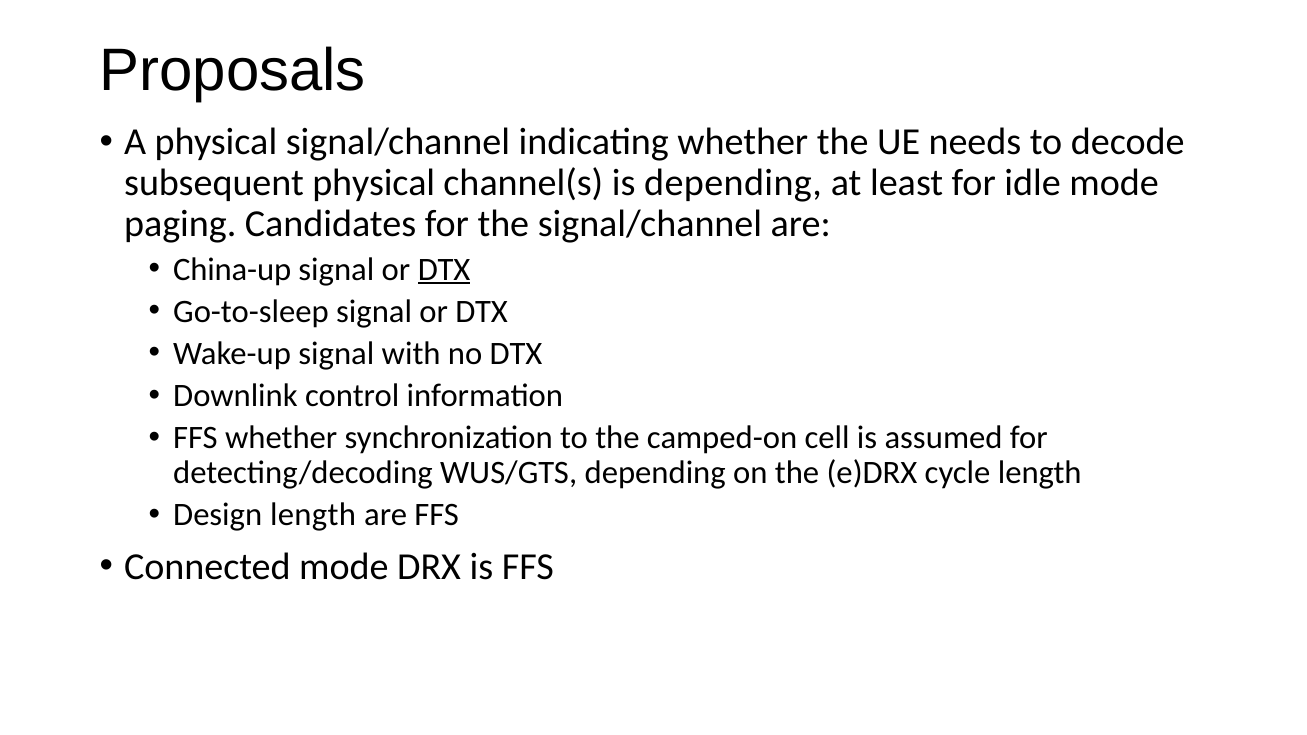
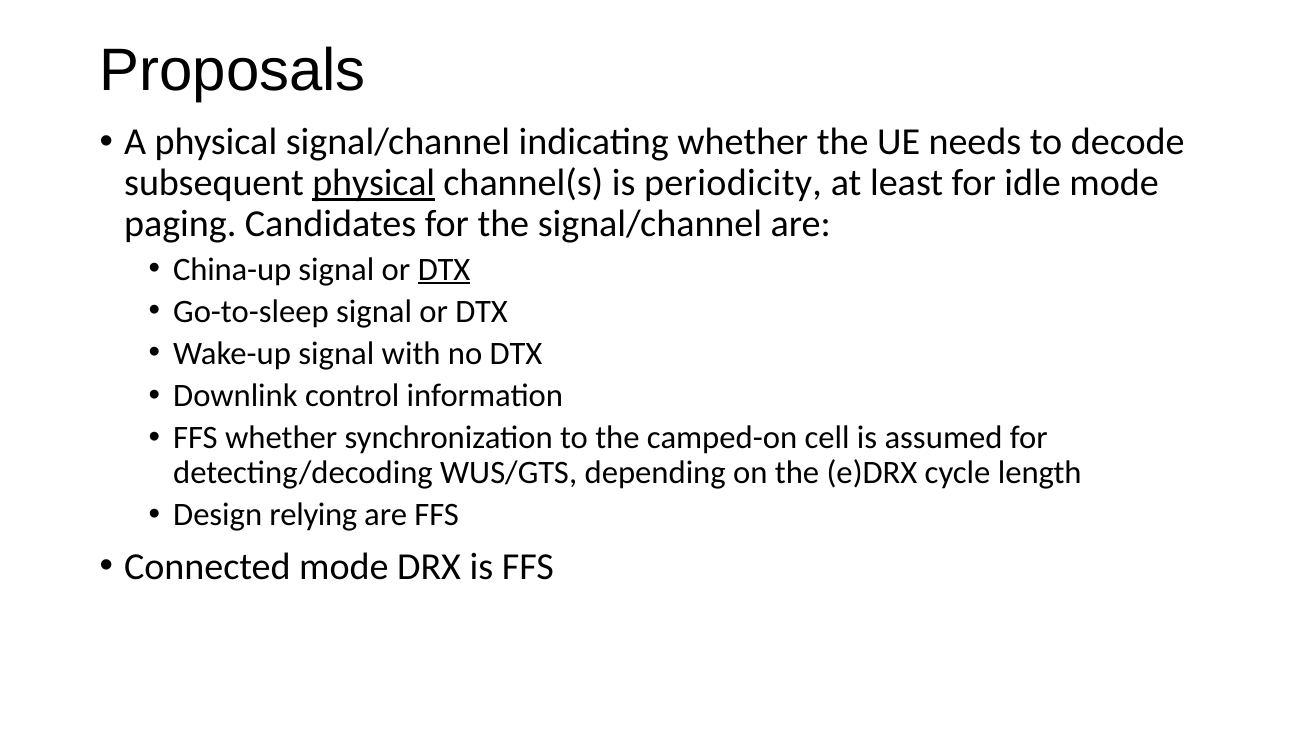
physical at (374, 183) underline: none -> present
is depending: depending -> periodicity
Design length: length -> relying
